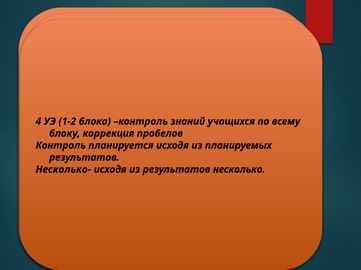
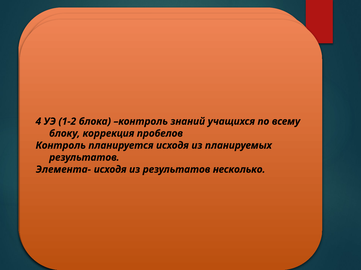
Несколько-: Несколько- -> Элемента-
